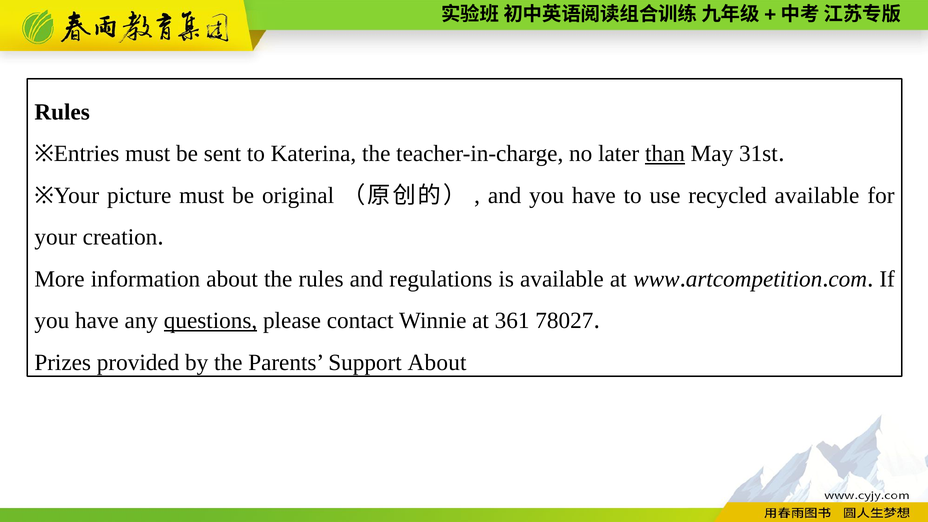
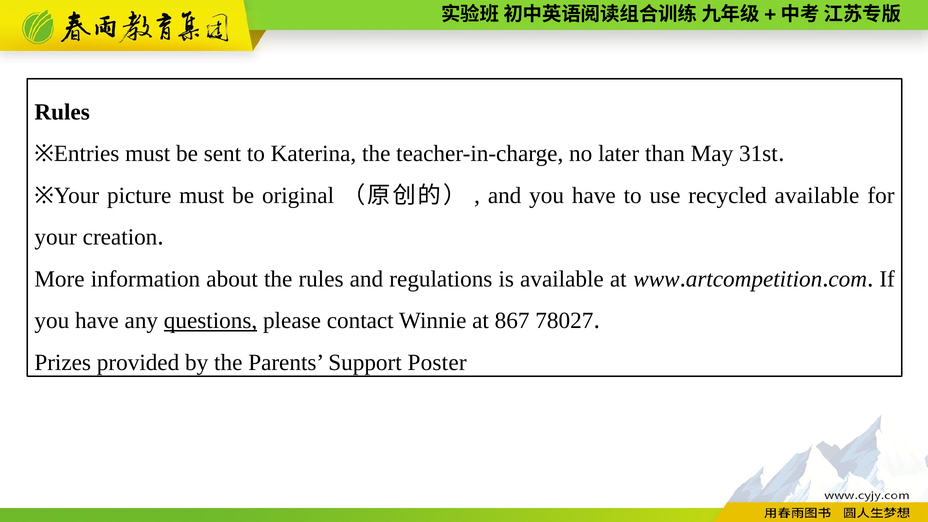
than underline: present -> none
361: 361 -> 867
Support About: About -> Poster
